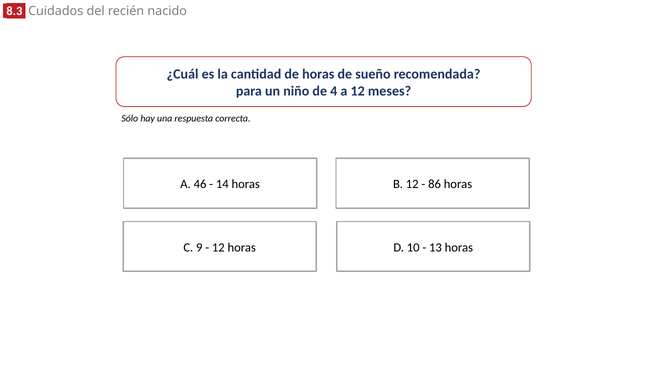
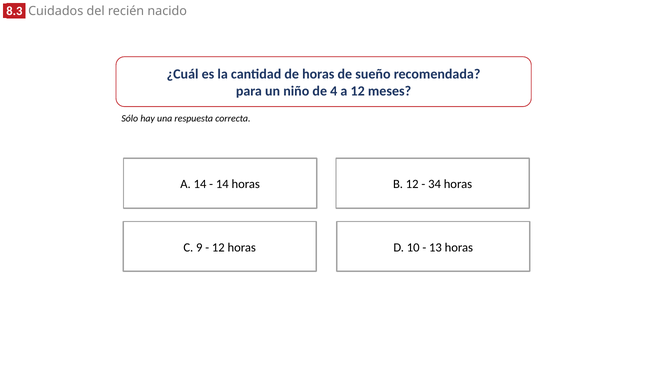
A 46: 46 -> 14
86: 86 -> 34
